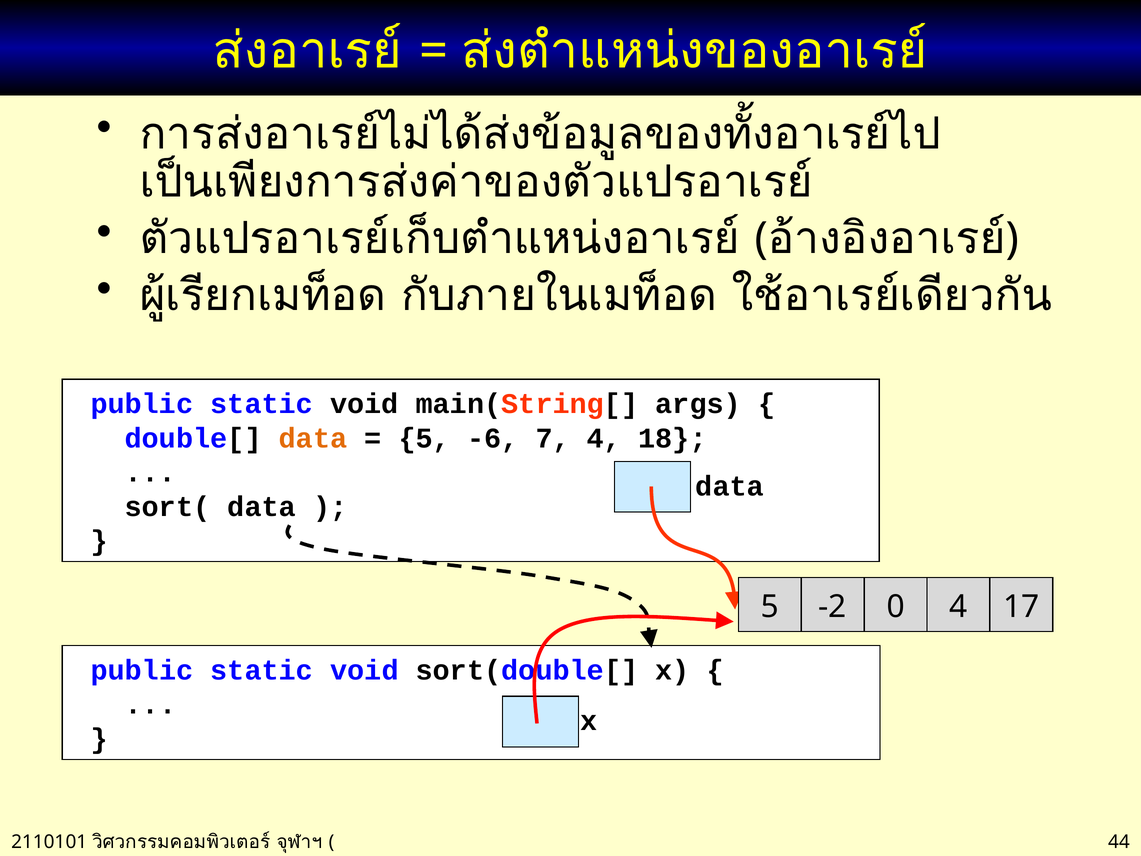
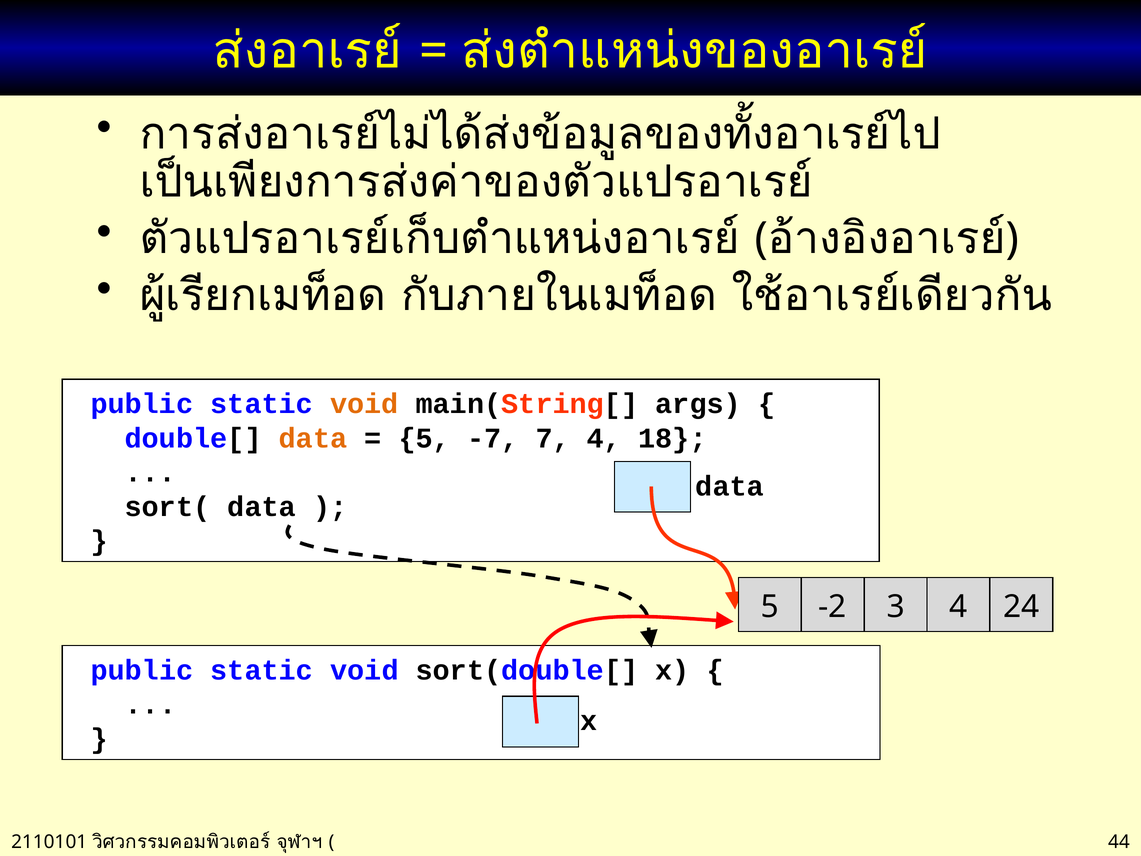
void at (364, 404) colour: black -> orange
-6: -6 -> -7
0: 0 -> 3
17: 17 -> 24
